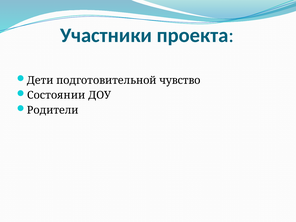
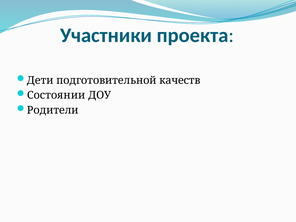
чувство: чувство -> качеств
